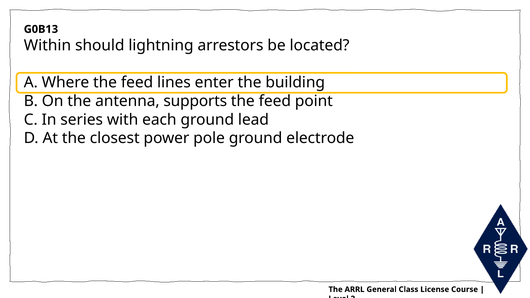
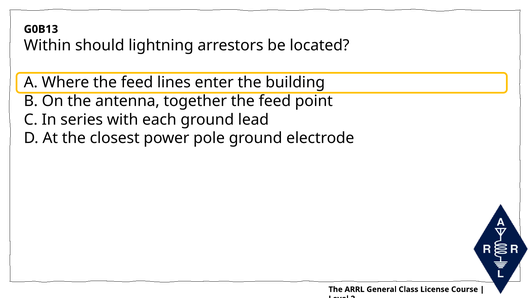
supports: supports -> together
